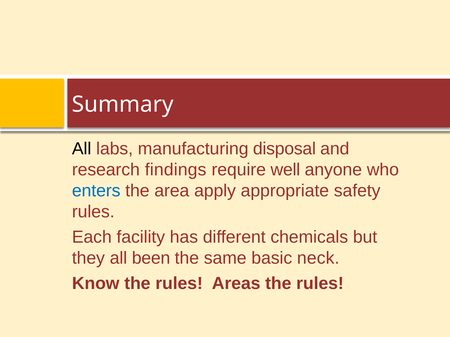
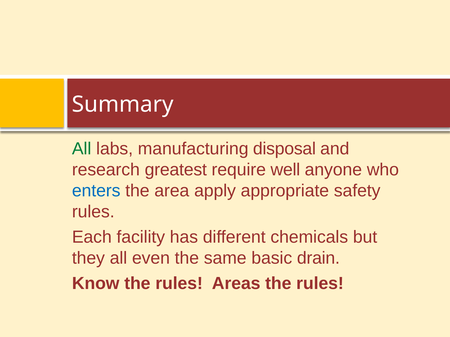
All at (82, 149) colour: black -> green
findings: findings -> greatest
been: been -> even
neck: neck -> drain
